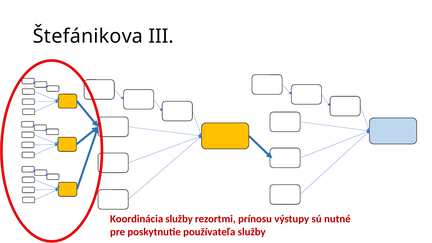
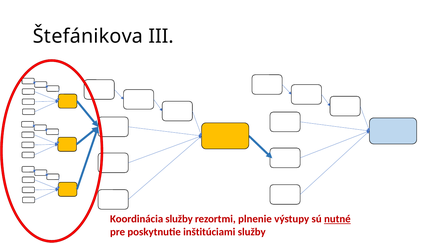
prínosu: prínosu -> plnenie
nutné underline: none -> present
používateľa: používateľa -> inštitúciami
